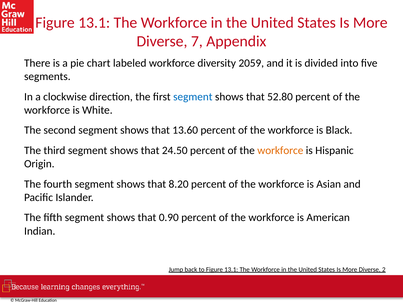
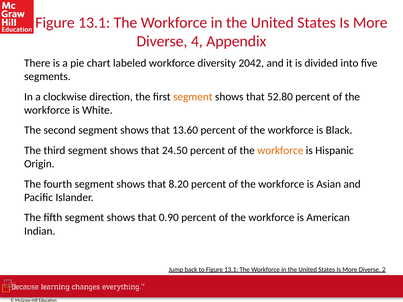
7: 7 -> 4
2059: 2059 -> 2042
segment at (193, 97) colour: blue -> orange
